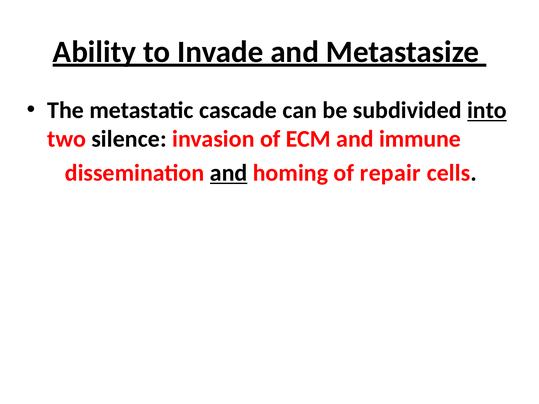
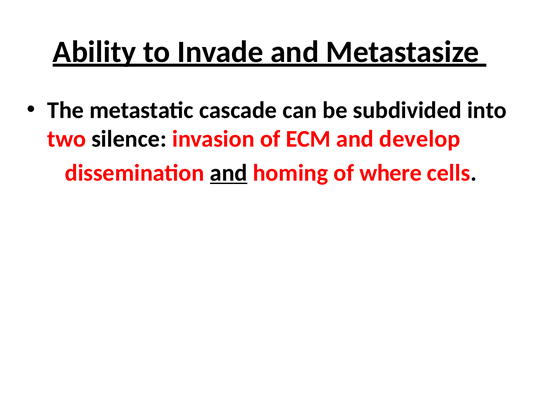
into underline: present -> none
immune: immune -> develop
repair: repair -> where
